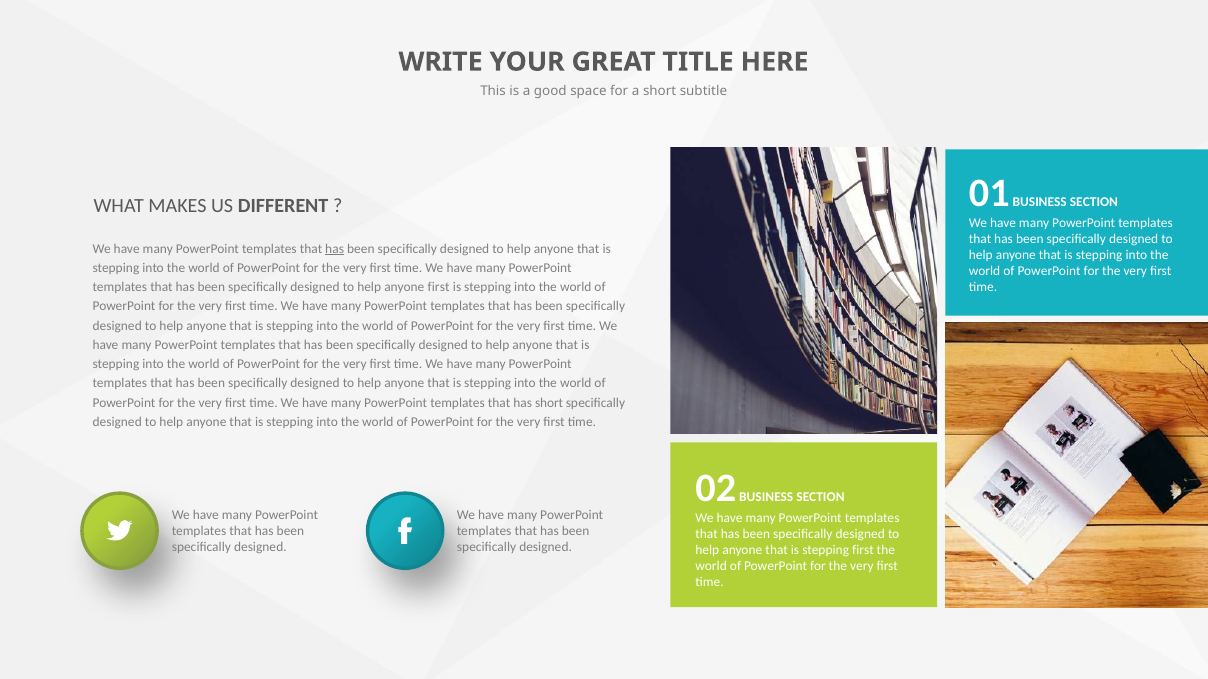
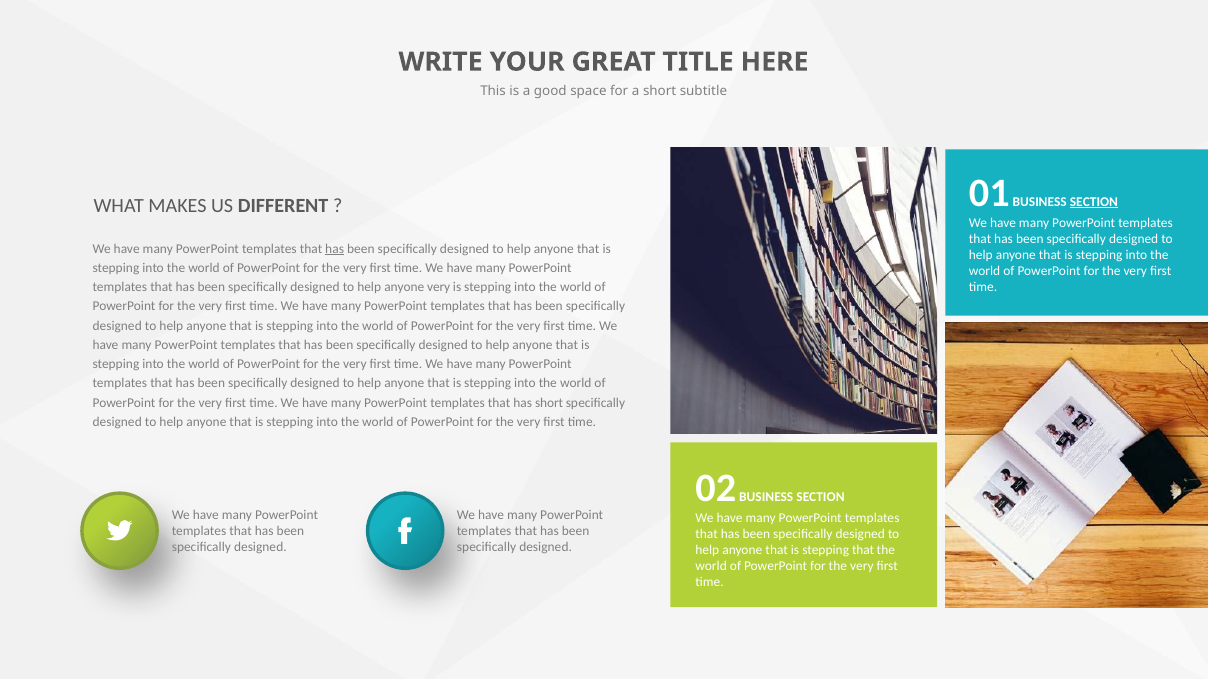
SECTION at (1094, 202) underline: none -> present
anyone first: first -> very
stepping first: first -> that
